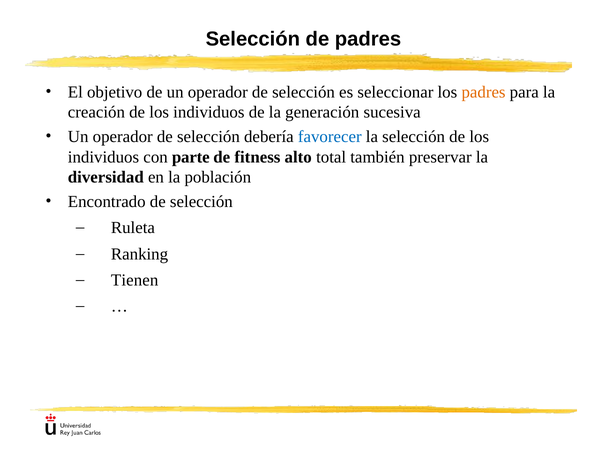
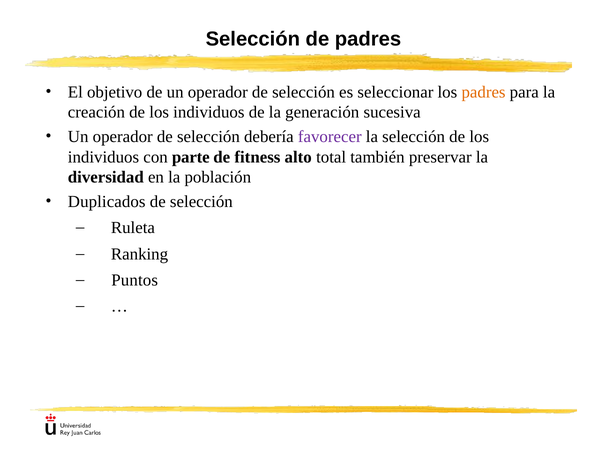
favorecer colour: blue -> purple
Encontrado: Encontrado -> Duplicados
Tienen: Tienen -> Puntos
